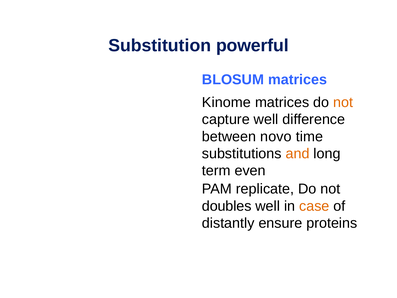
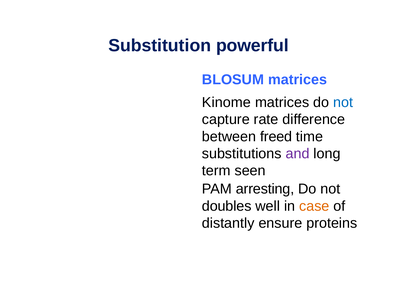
not at (343, 102) colour: orange -> blue
capture well: well -> rate
novo: novo -> freed
and colour: orange -> purple
even: even -> seen
replicate: replicate -> arresting
